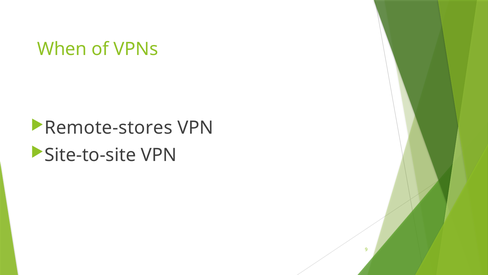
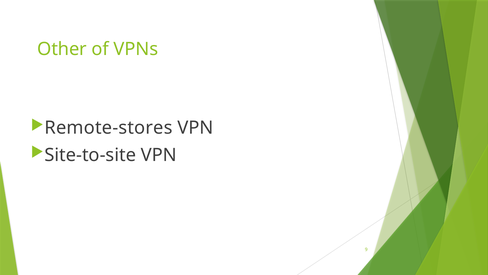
When: When -> Other
